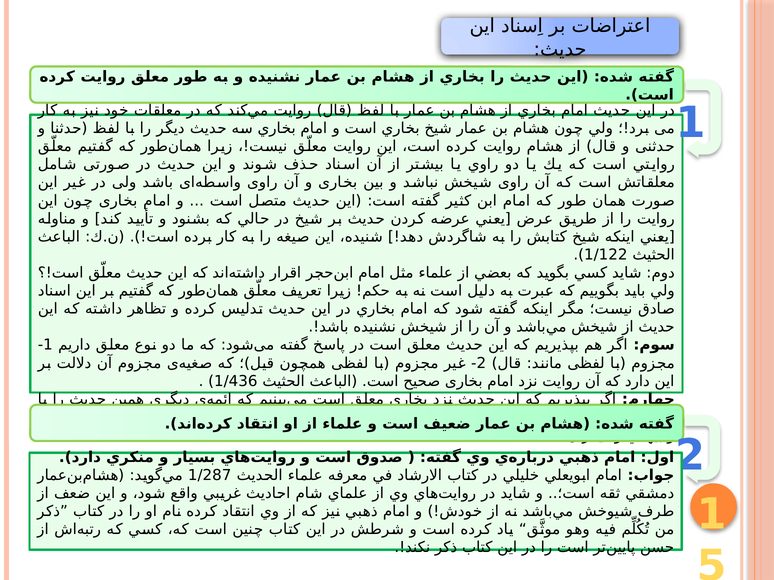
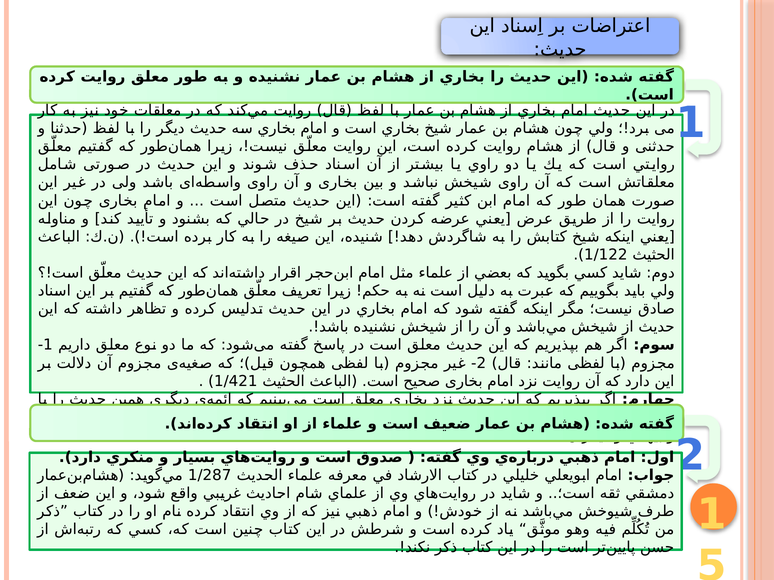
1/436: 1/436 -> 1/421
